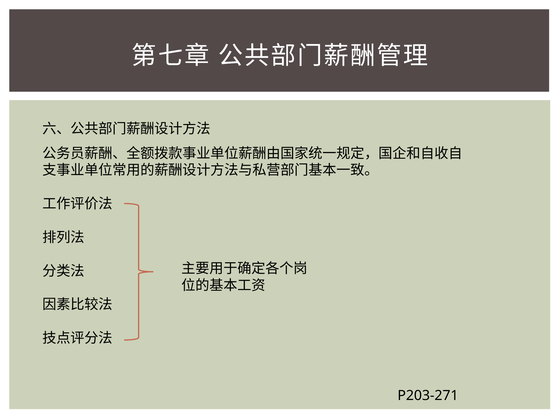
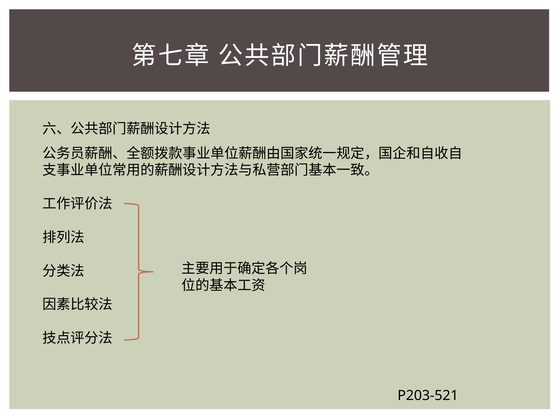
P203-271: P203-271 -> P203-521
